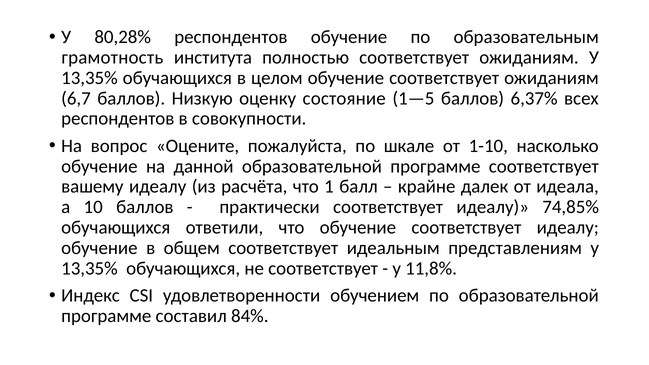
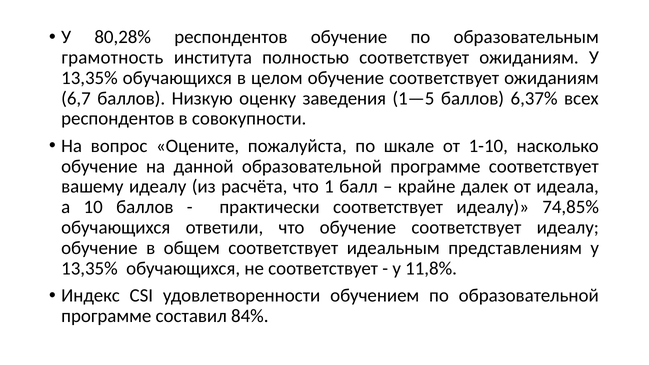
состояние: состояние -> заведения
